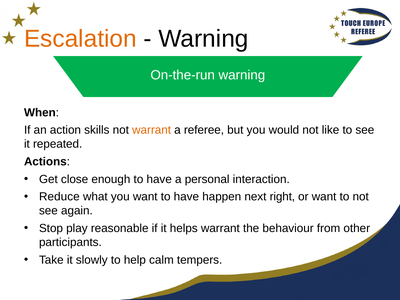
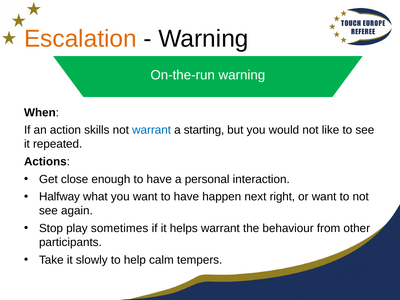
warrant at (152, 130) colour: orange -> blue
referee: referee -> starting
Reduce: Reduce -> Halfway
reasonable: reasonable -> sometimes
